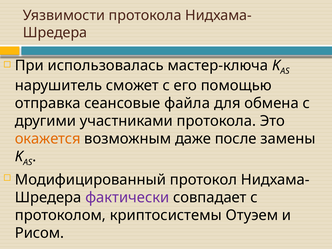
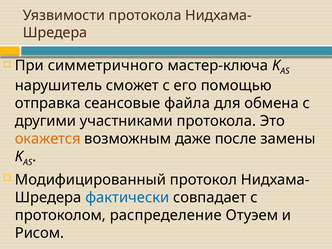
использовалась: использовалась -> симметричного
фактически colour: purple -> blue
криптосистемы: криптосистемы -> распределение
